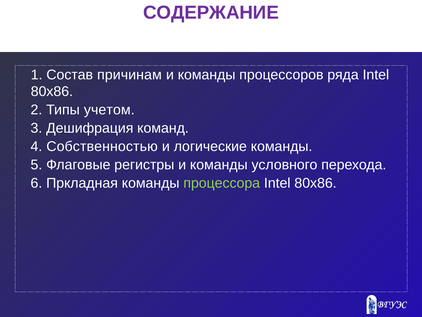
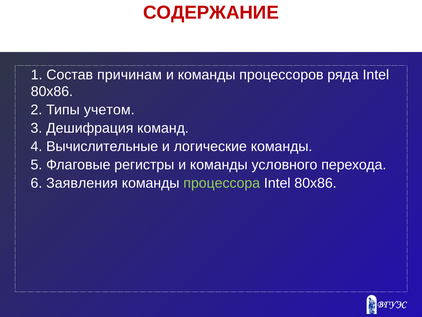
СОДЕРЖАНИЕ colour: purple -> red
Собственностью: Собственностью -> Вычислительные
Пркладная: Пркладная -> Заявления
